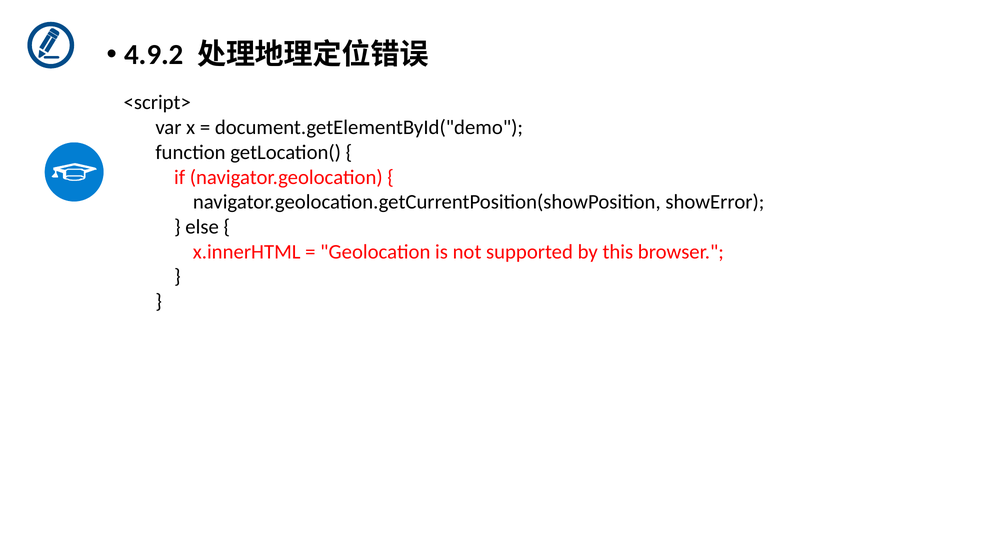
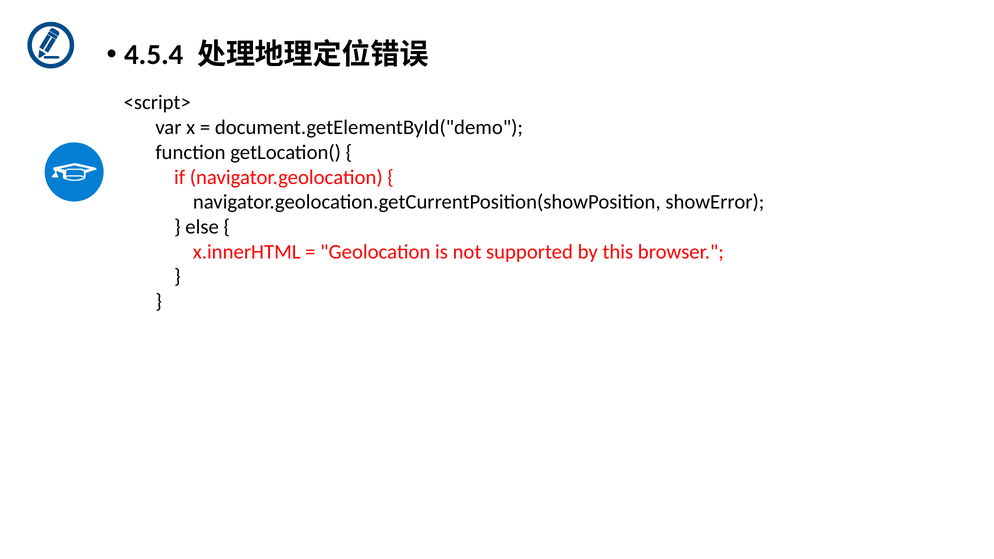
4.9.2: 4.9.2 -> 4.5.4
